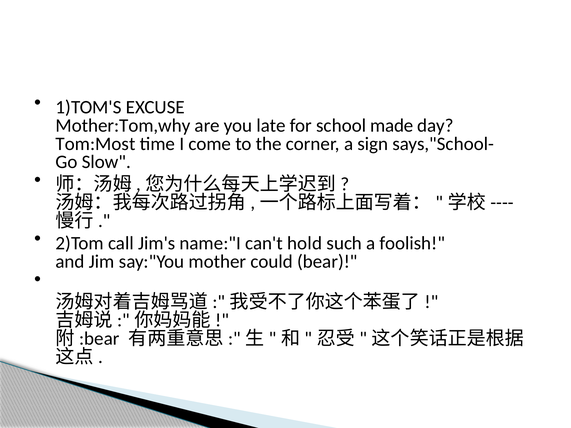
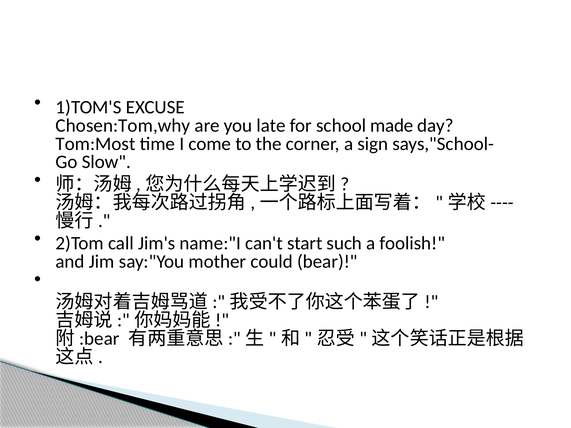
Mother:Tom,why: Mother:Tom,why -> Chosen:Tom,why
hold: hold -> start
